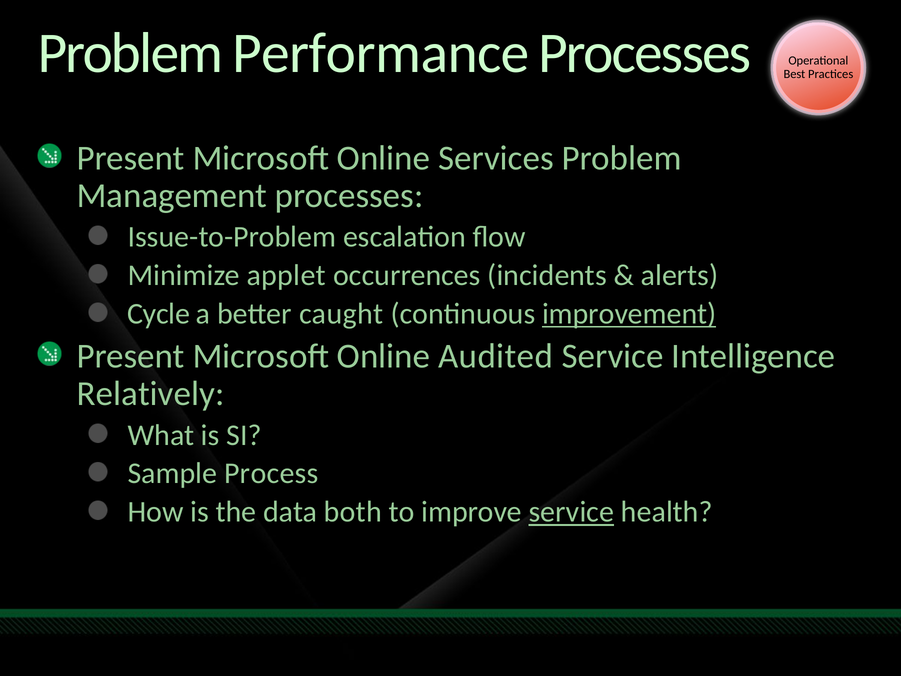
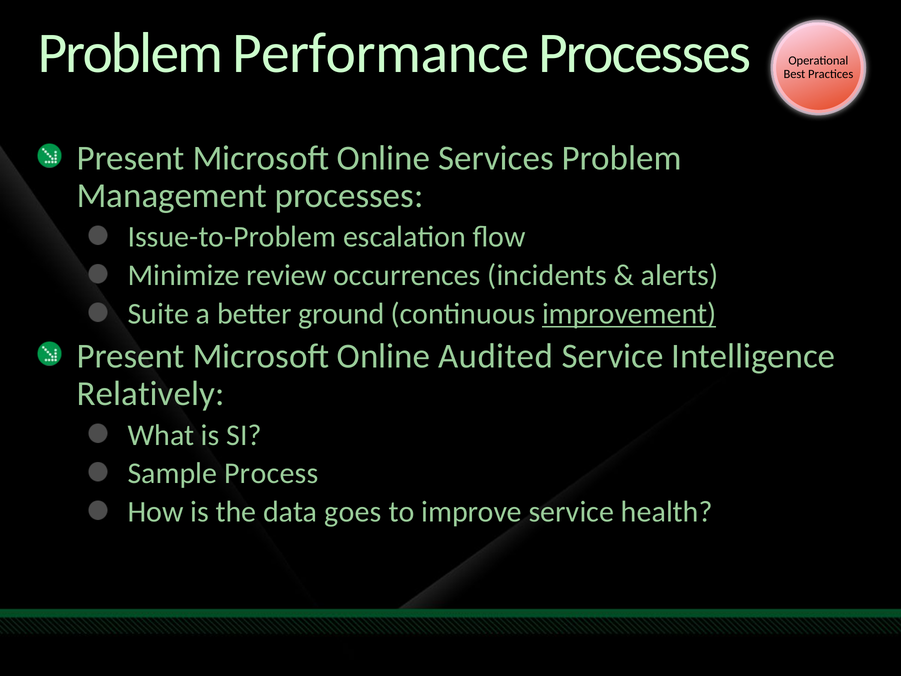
applet: applet -> review
Cycle: Cycle -> Suite
caught: caught -> ground
both: both -> goes
service at (571, 512) underline: present -> none
